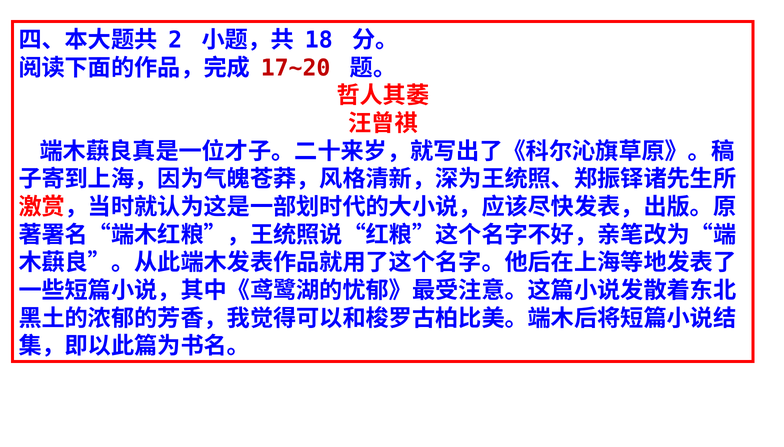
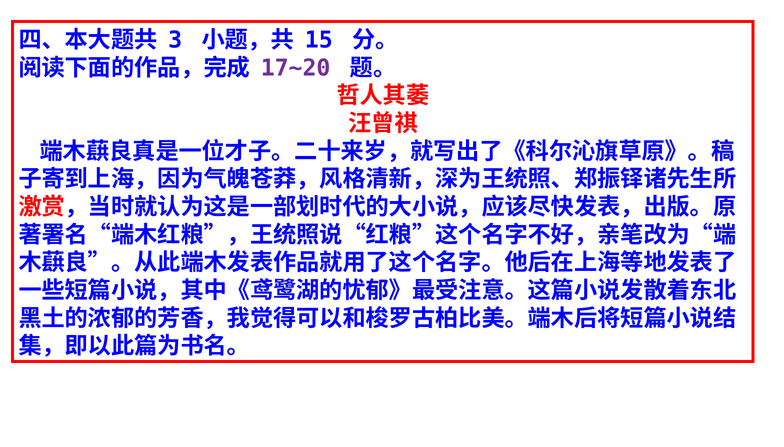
2: 2 -> 3
18: 18 -> 15
17~20 colour: red -> purple
